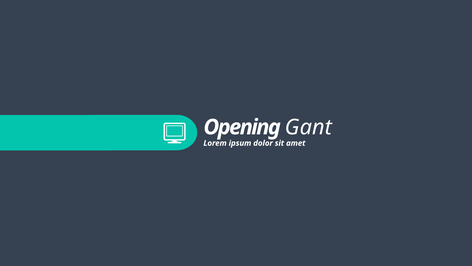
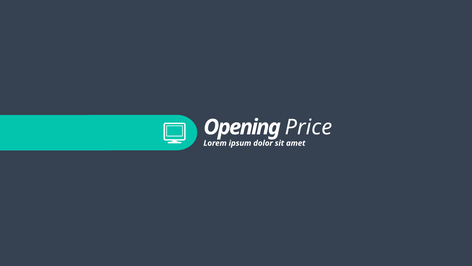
Gant: Gant -> Price
